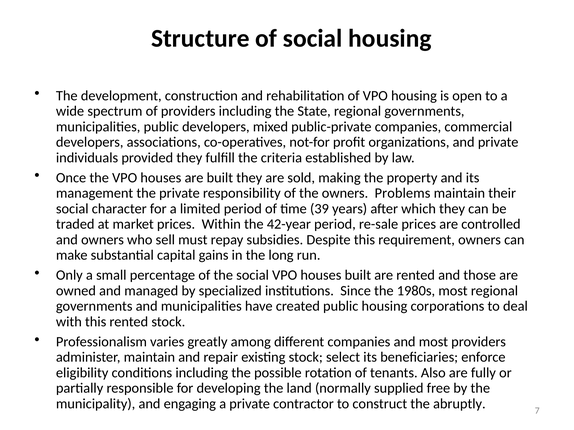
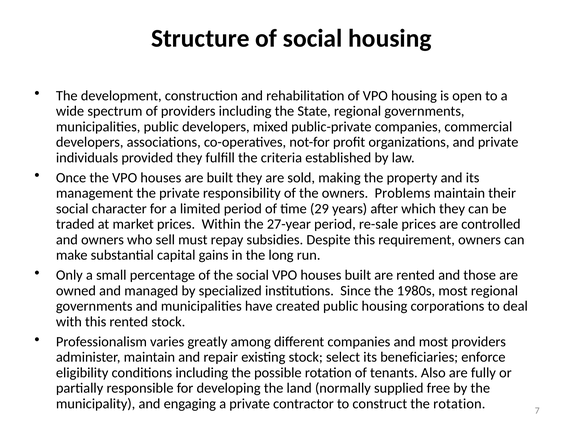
39: 39 -> 29
42-year: 42-year -> 27-year
the abruptly: abruptly -> rotation
